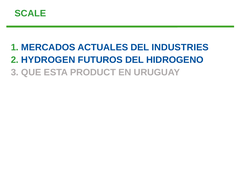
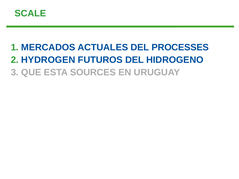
INDUSTRIES: INDUSTRIES -> PROCESSES
PRODUCT: PRODUCT -> SOURCES
